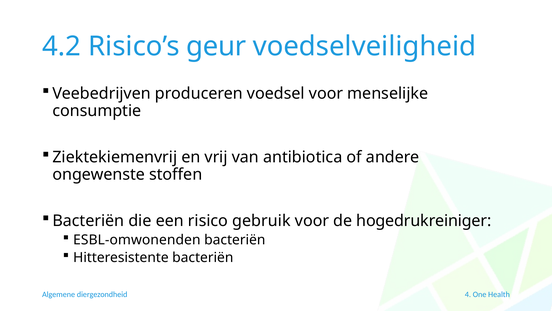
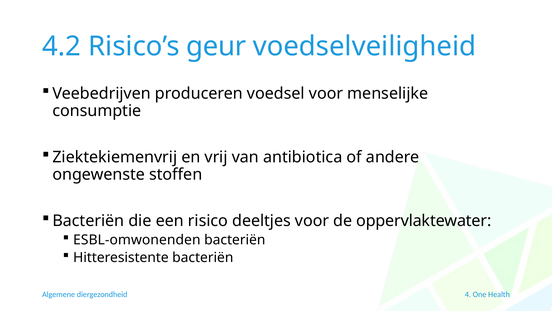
gebruik: gebruik -> deeltjes
hogedrukreiniger: hogedrukreiniger -> oppervlaktewater
